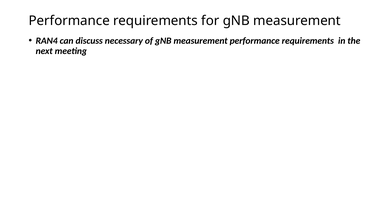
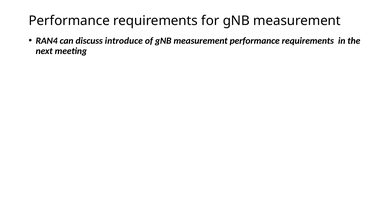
necessary: necessary -> introduce
